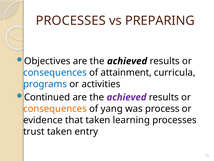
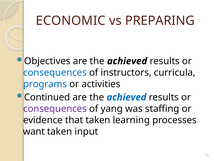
PROCESSES at (71, 21): PROCESSES -> ECONOMIC
attainment: attainment -> instructors
achieved at (127, 97) colour: purple -> blue
consequences at (55, 108) colour: orange -> purple
process: process -> staffing
trust: trust -> want
entry: entry -> input
